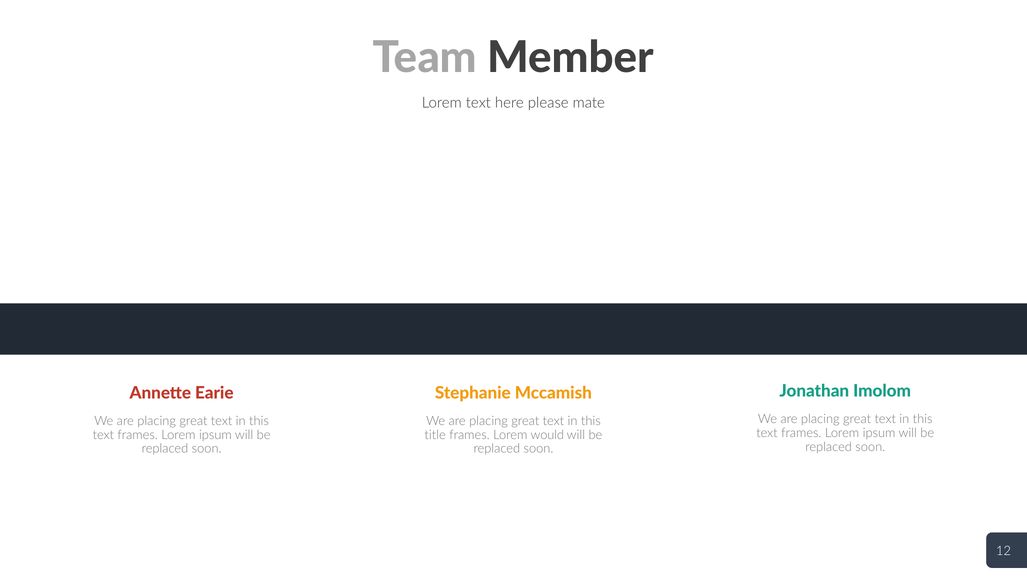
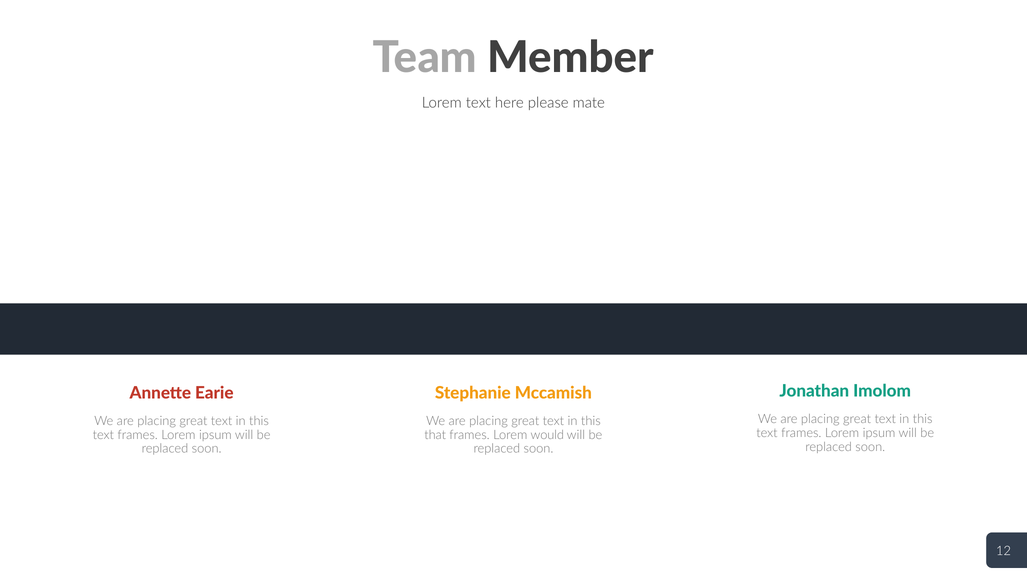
title: title -> that
